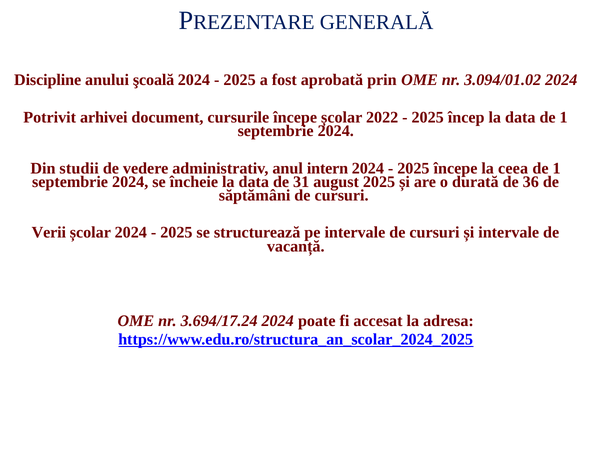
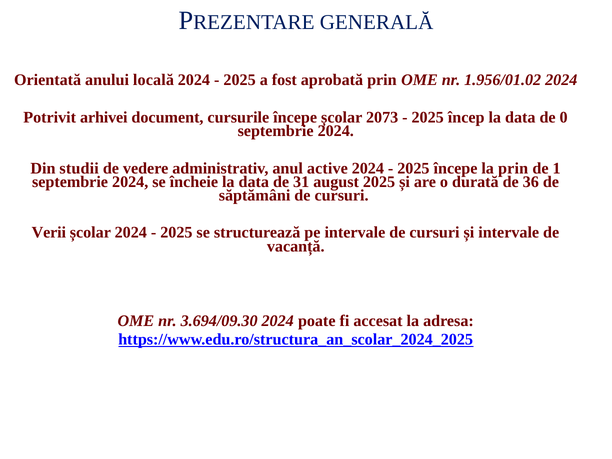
Discipline: Discipline -> Orientată
şcoală: şcoală -> locală
3.094/01.02: 3.094/01.02 -> 1.956/01.02
2022: 2022 -> 2073
data de 1: 1 -> 0
intern: intern -> active
la ceea: ceea -> prin
3.694/17.24: 3.694/17.24 -> 3.694/09.30
